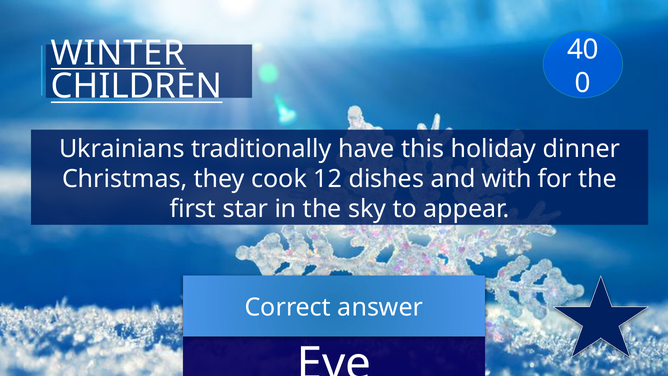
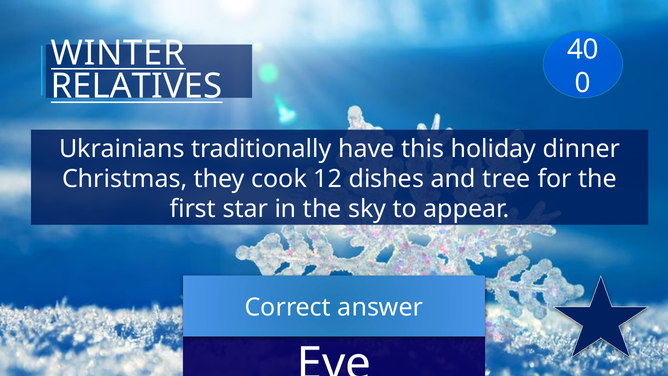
CHILDREN: CHILDREN -> RELATIVES
with: with -> tree
